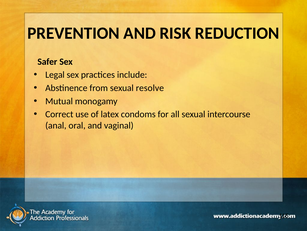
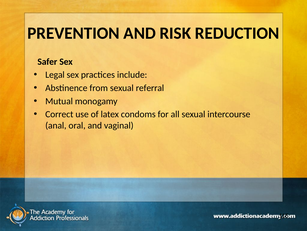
resolve: resolve -> referral
